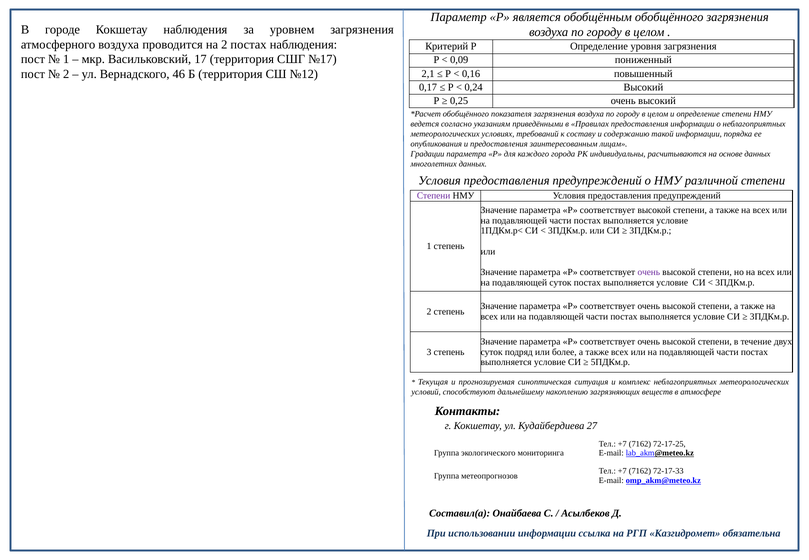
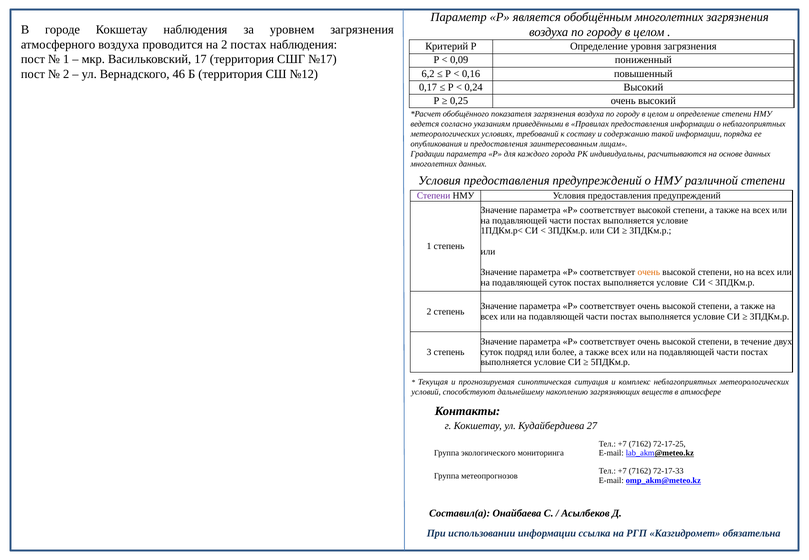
обобщённым обобщённого: обобщённого -> многолетних
2,1: 2,1 -> 6,2
очень at (649, 272) colour: purple -> orange
